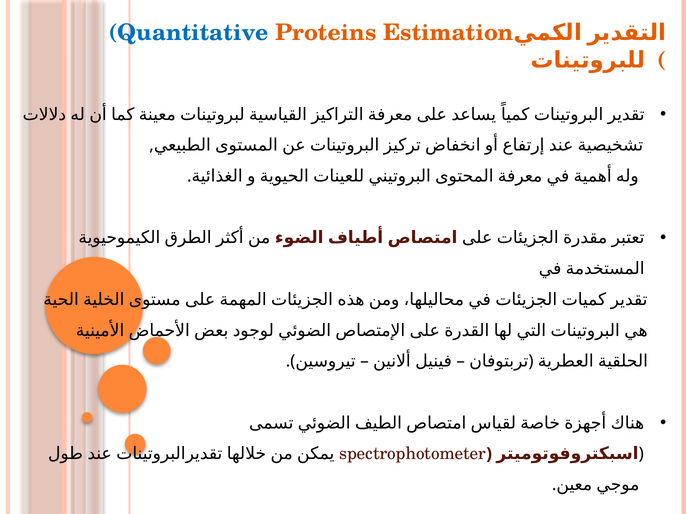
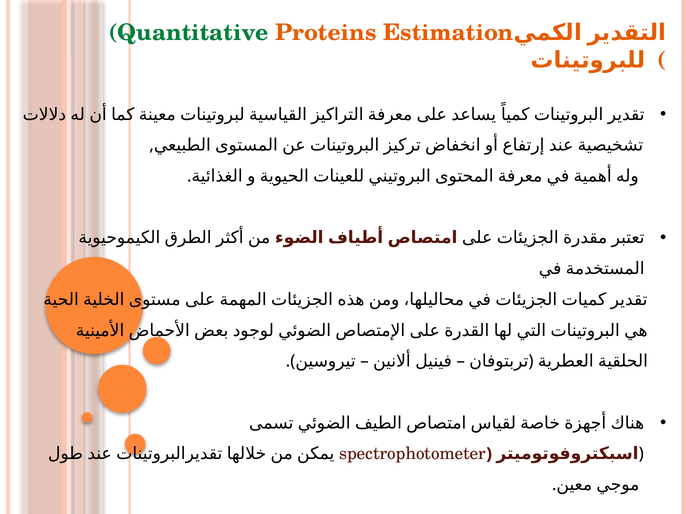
Quantitative colour: blue -> green
